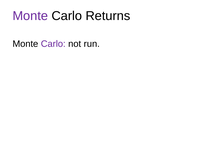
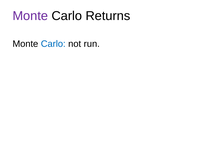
Carlo at (53, 44) colour: purple -> blue
